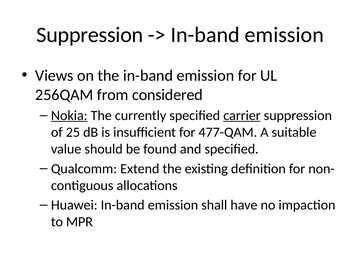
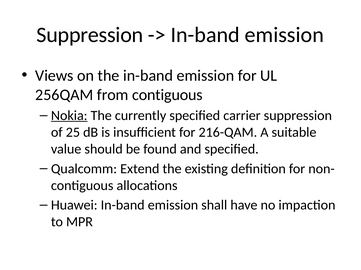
from considered: considered -> contiguous
carrier underline: present -> none
477-QAM: 477-QAM -> 216-QAM
